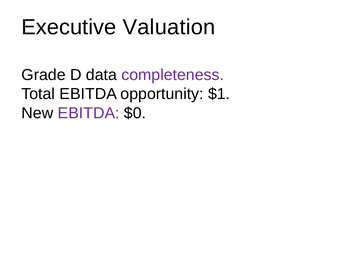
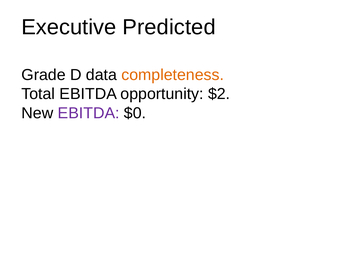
Valuation: Valuation -> Predicted
completeness colour: purple -> orange
$1: $1 -> $2
